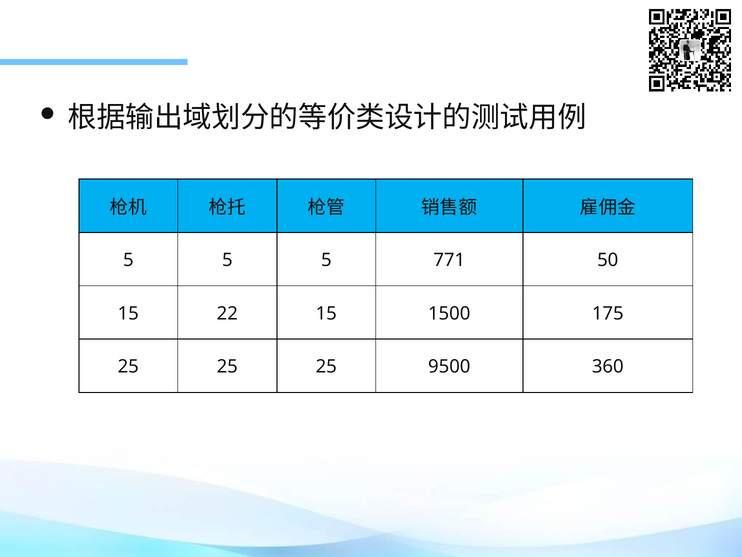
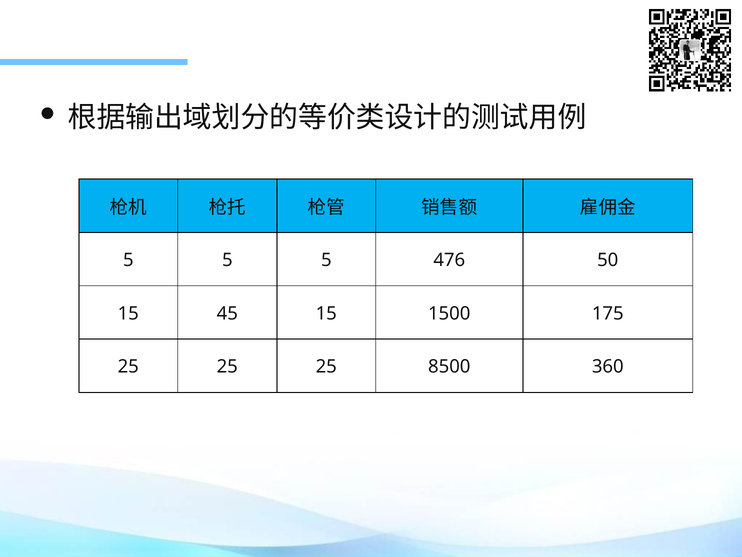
771: 771 -> 476
22: 22 -> 45
9500: 9500 -> 8500
